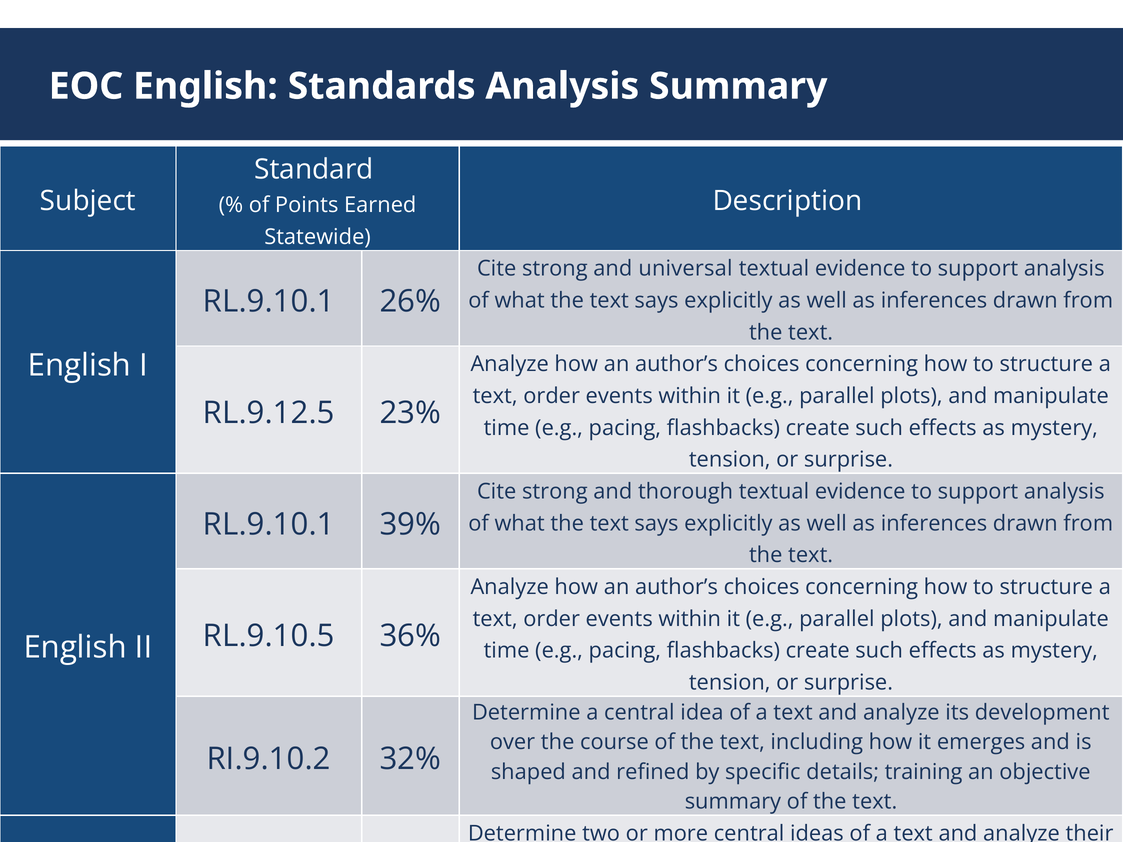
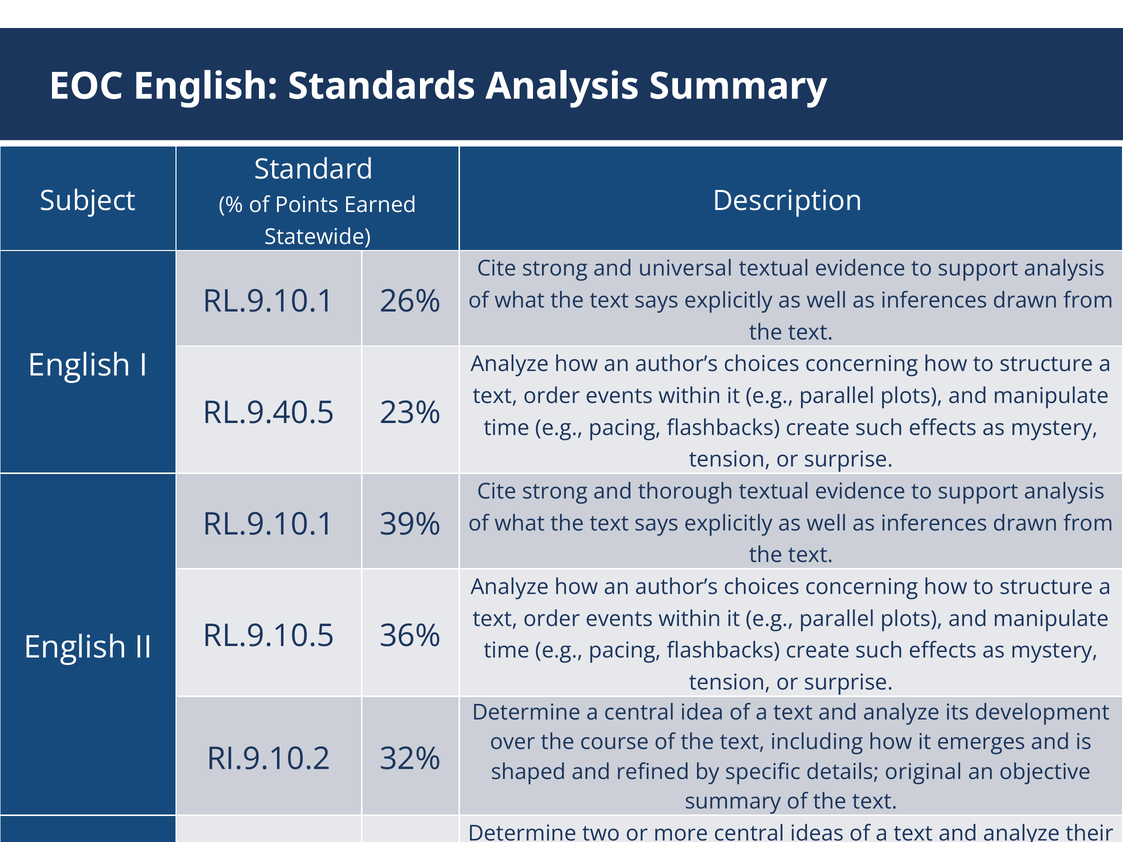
RL.9.12.5: RL.9.12.5 -> RL.9.40.5
training: training -> original
